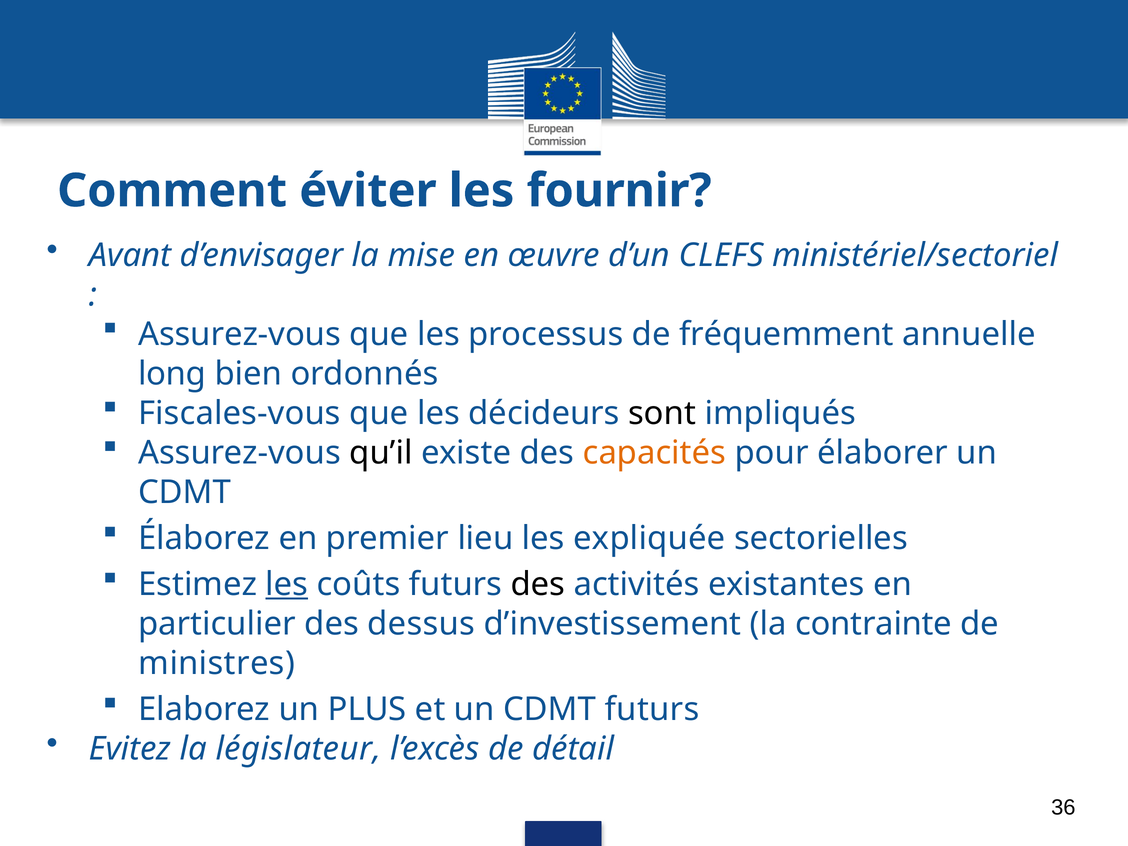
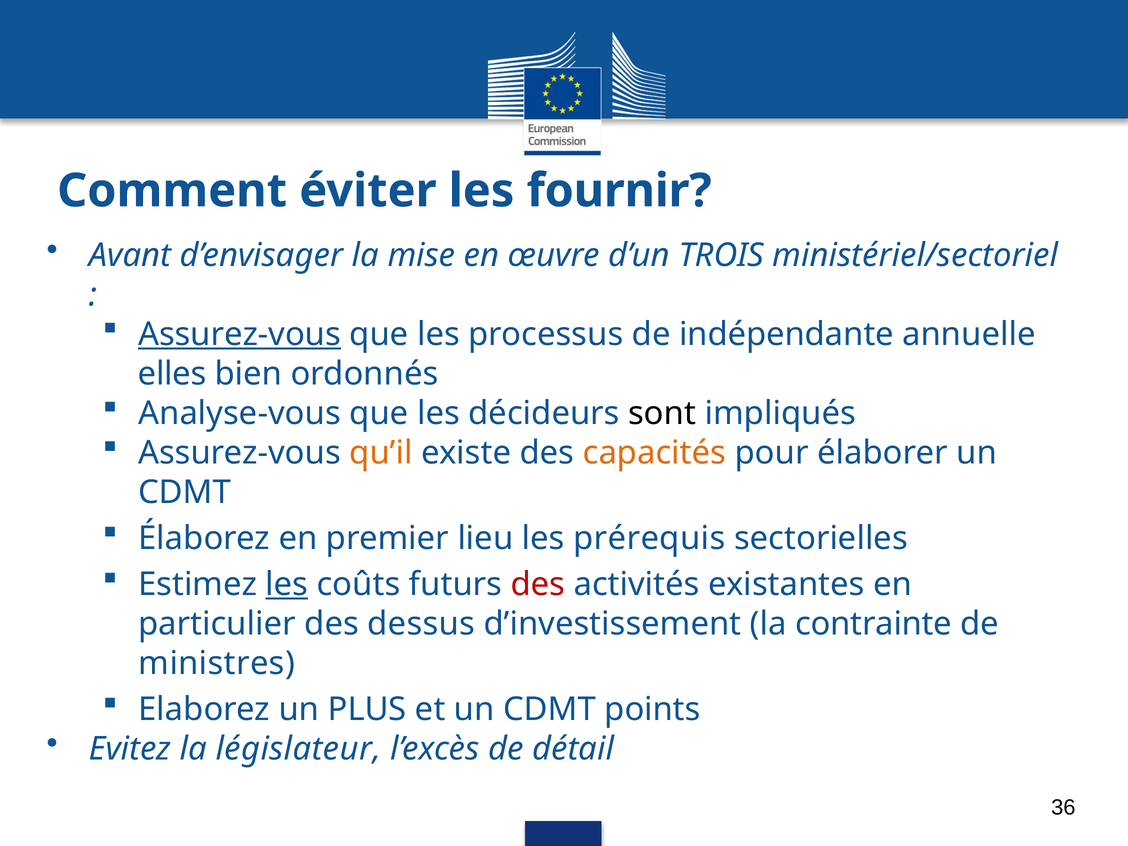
CLEFS: CLEFS -> TROIS
Assurez-vous at (240, 334) underline: none -> present
fréquemment: fréquemment -> indépendante
long: long -> elles
Fiscales-vous: Fiscales-vous -> Analyse-vous
qu’il colour: black -> orange
expliquée: expliquée -> prérequis
des at (538, 584) colour: black -> red
CDMT futurs: futurs -> points
